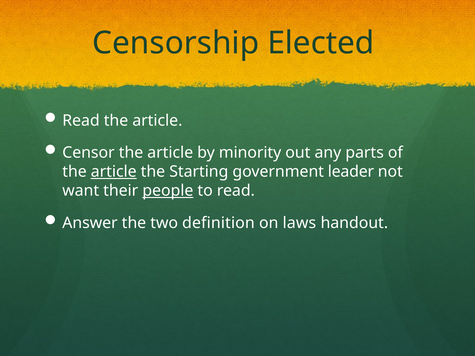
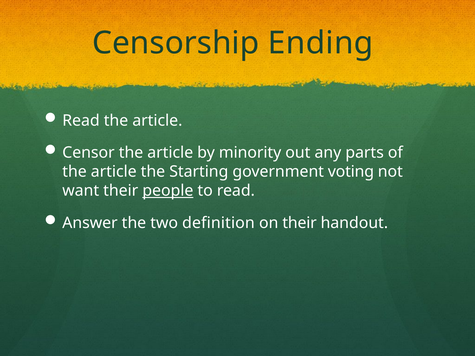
Elected: Elected -> Ending
article at (114, 172) underline: present -> none
leader: leader -> voting
on laws: laws -> their
